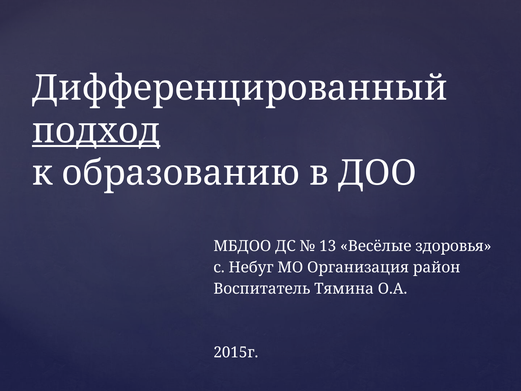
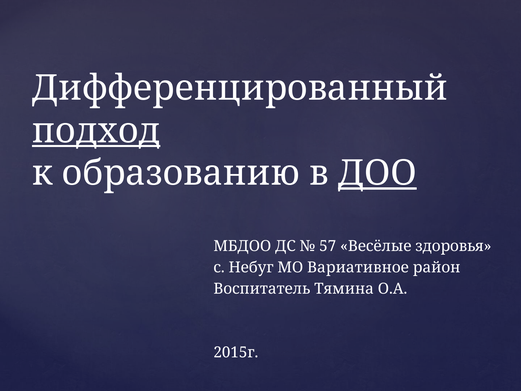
ДОО underline: none -> present
13: 13 -> 57
Организация: Организация -> Вариативное
